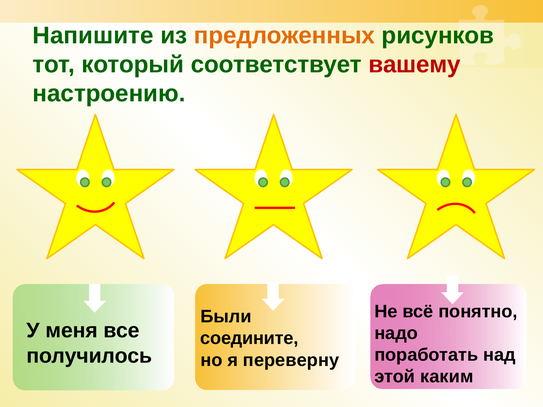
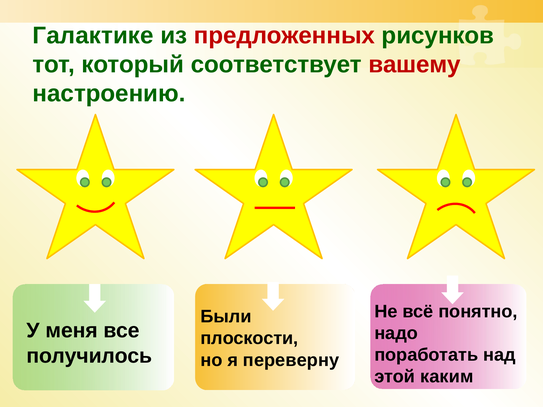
Напишите: Напишите -> Галактике
предложенных colour: orange -> red
соедините: соедините -> плоскости
